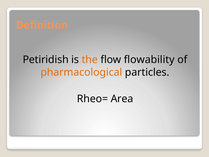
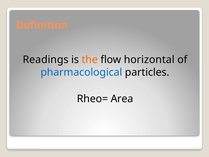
Petiridish: Petiridish -> Readings
flowability: flowability -> horizontal
pharmacological colour: orange -> blue
